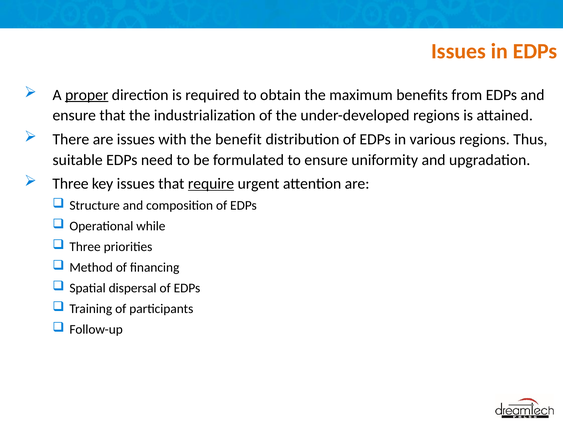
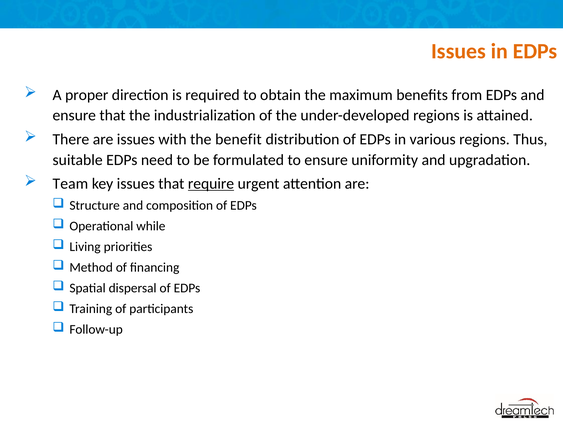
proper underline: present -> none
Three at (71, 184): Three -> Team
Three at (85, 247): Three -> Living
